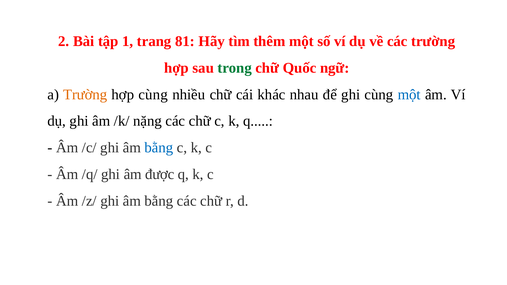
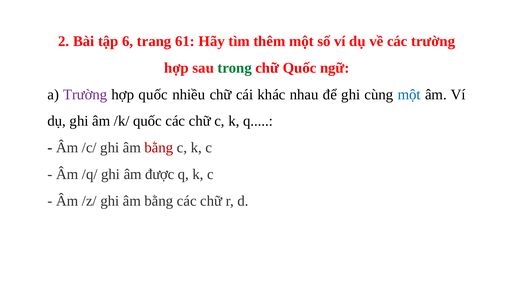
1: 1 -> 6
81: 81 -> 61
Trường at (85, 95) colour: orange -> purple
hợp cùng: cùng -> quốc
/k/ nặng: nặng -> quốc
bằng at (159, 148) colour: blue -> red
